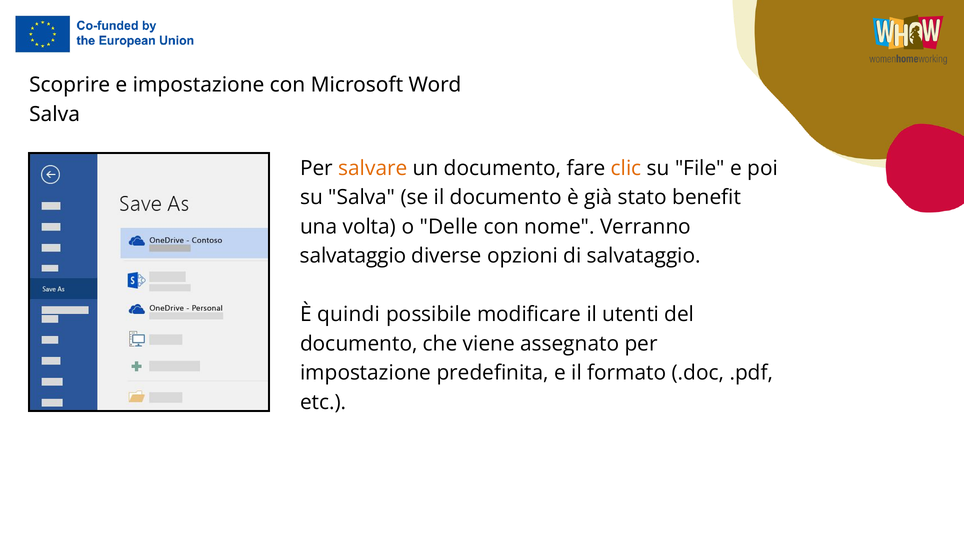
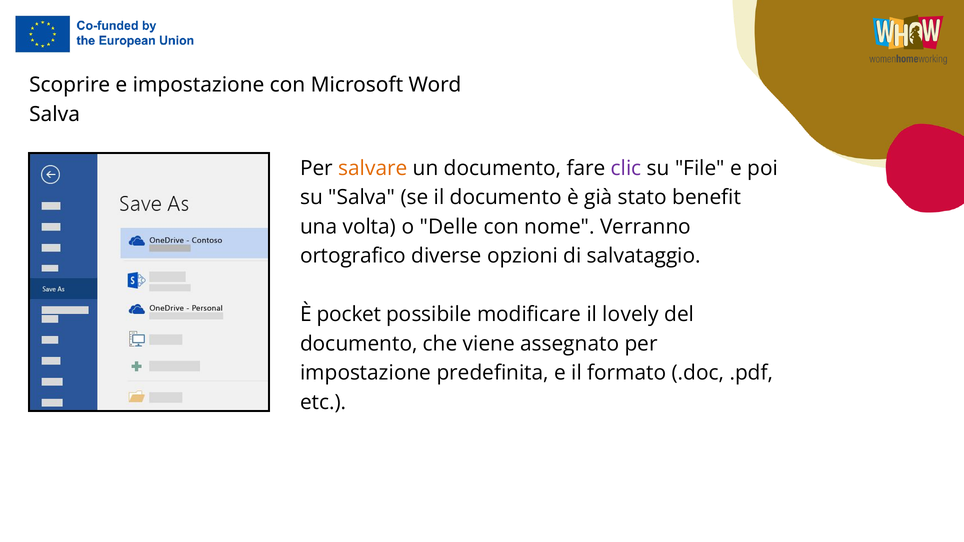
clic colour: orange -> purple
salvataggio at (353, 256): salvataggio -> ortografico
quindi: quindi -> pocket
utenti: utenti -> lovely
